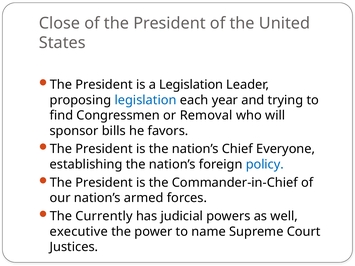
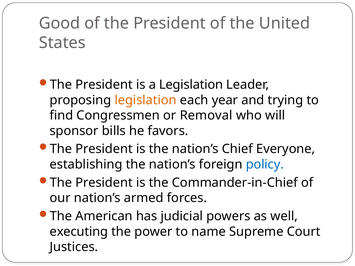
Close: Close -> Good
legislation at (146, 100) colour: blue -> orange
Currently: Currently -> American
executive: executive -> executing
